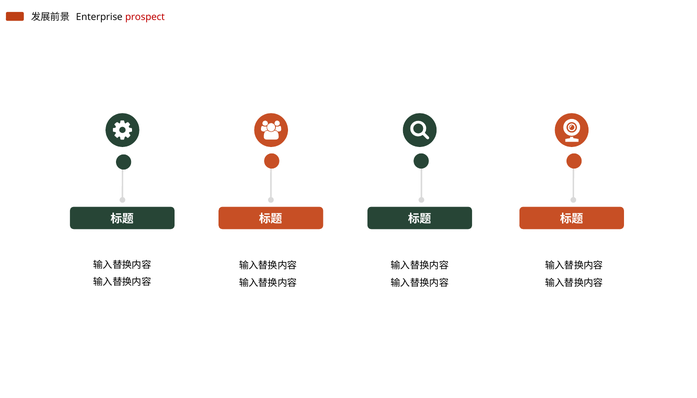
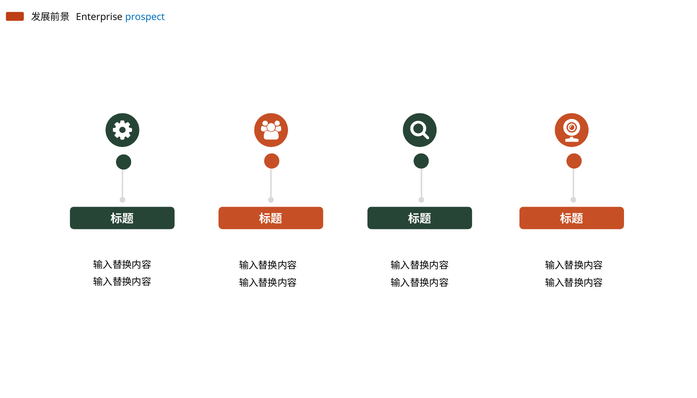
prospect colour: red -> blue
